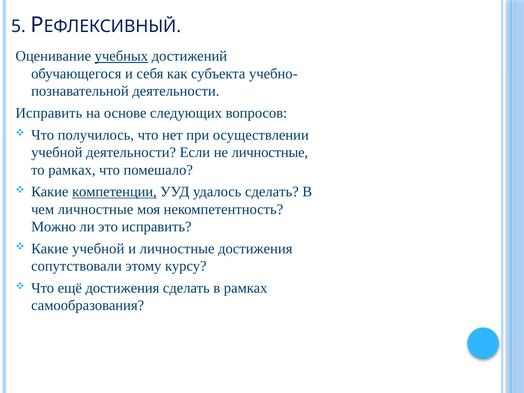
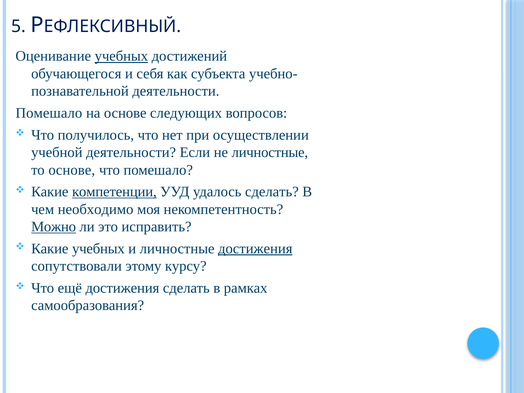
Исправить at (49, 113): Исправить -> Помешало
то рамках: рамках -> основе
чем личностные: личностные -> необходимо
Можно underline: none -> present
Какие учебной: учебной -> учебных
достижения at (255, 249) underline: none -> present
